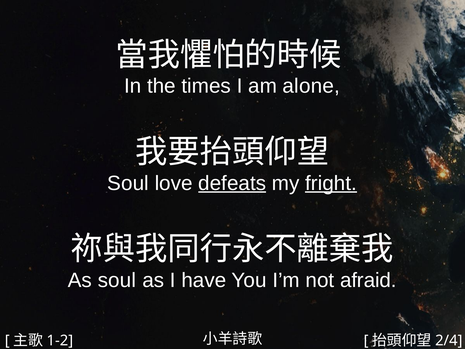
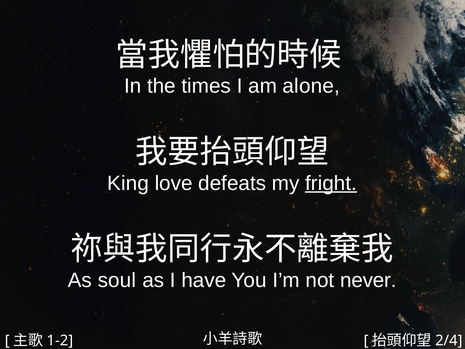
Soul at (128, 183): Soul -> King
defeats underline: present -> none
afraid: afraid -> never
